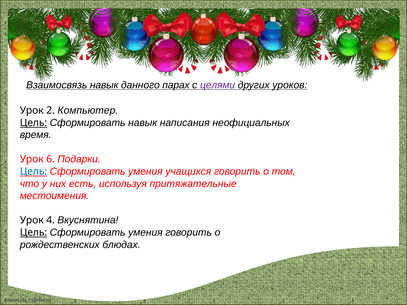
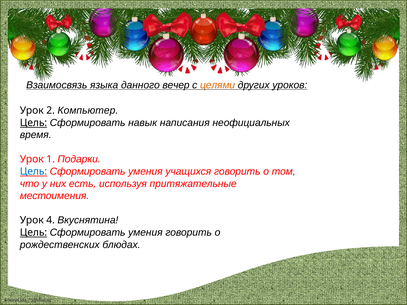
Взаимосвязь навык: навык -> языка
парах: парах -> вечер
целями colour: purple -> orange
6: 6 -> 1
